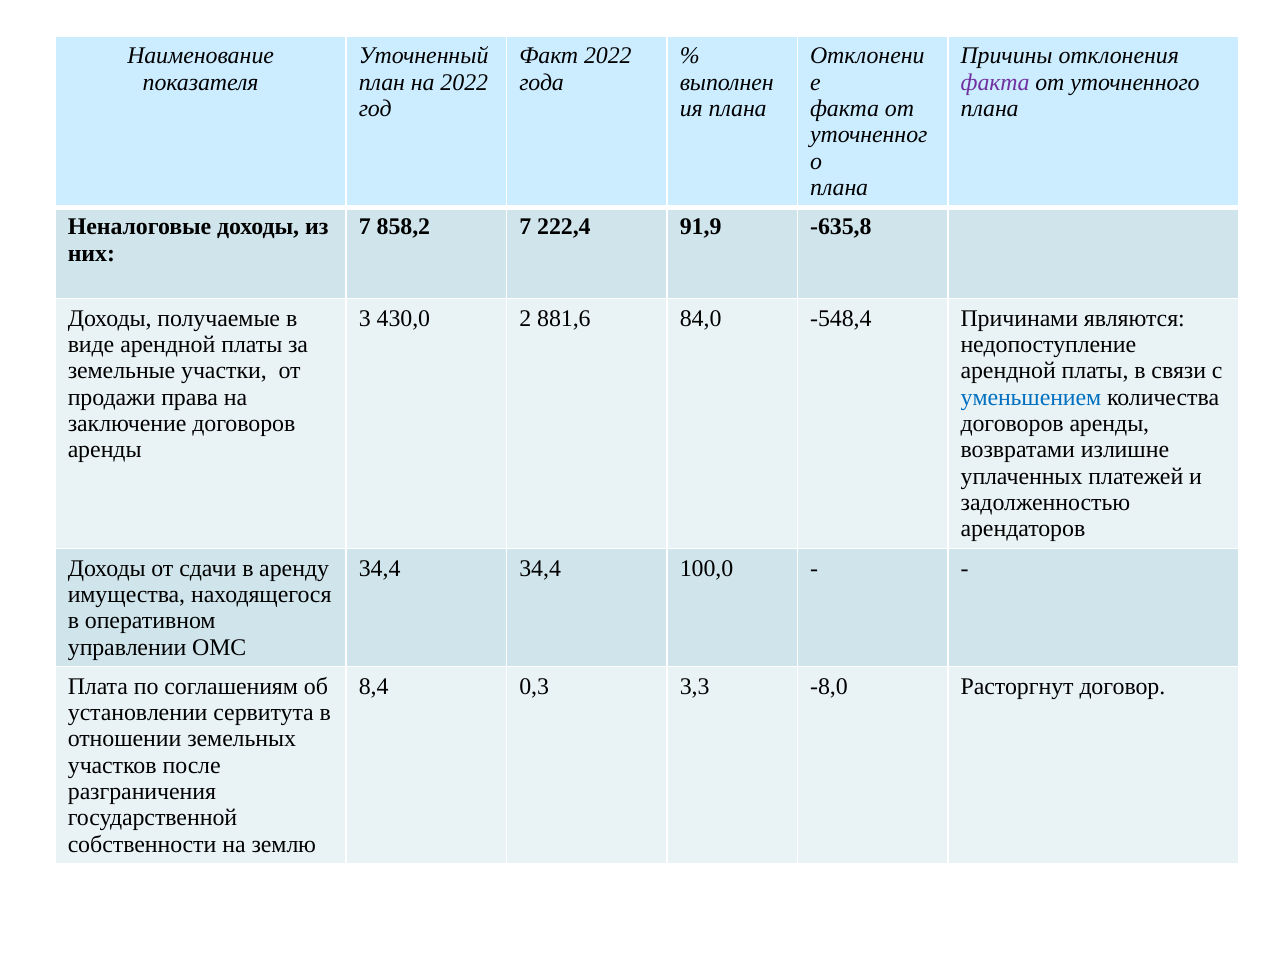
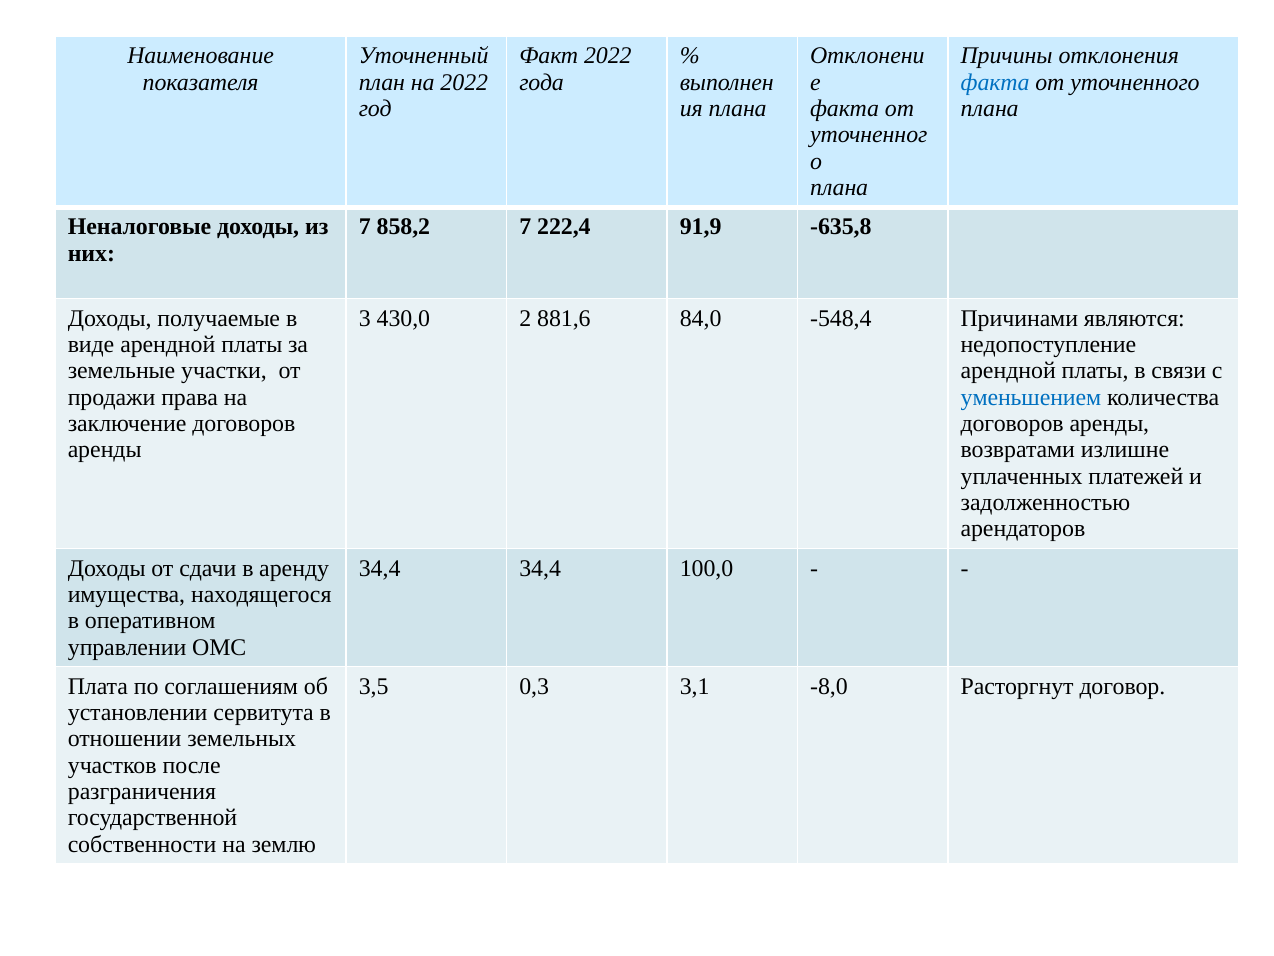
факта at (995, 82) colour: purple -> blue
8,4: 8,4 -> 3,5
3,3: 3,3 -> 3,1
